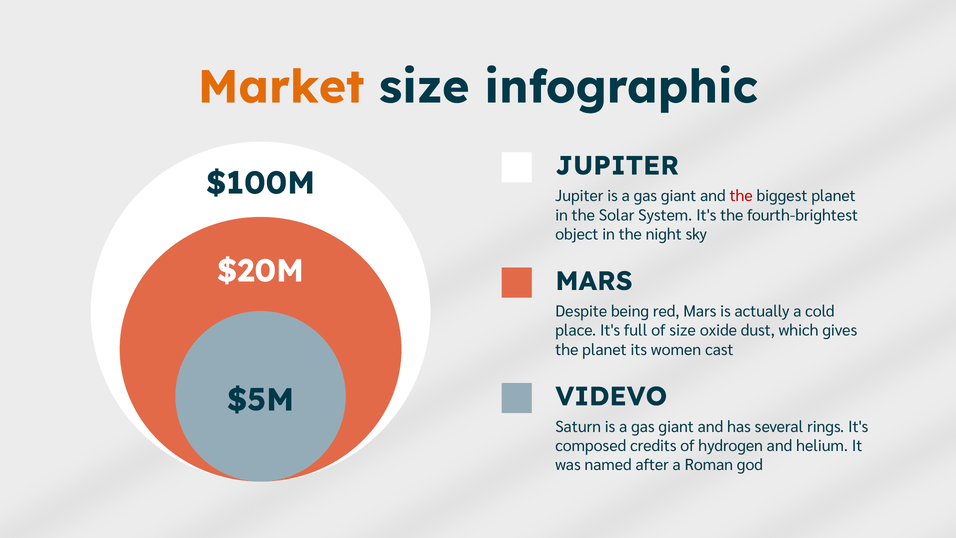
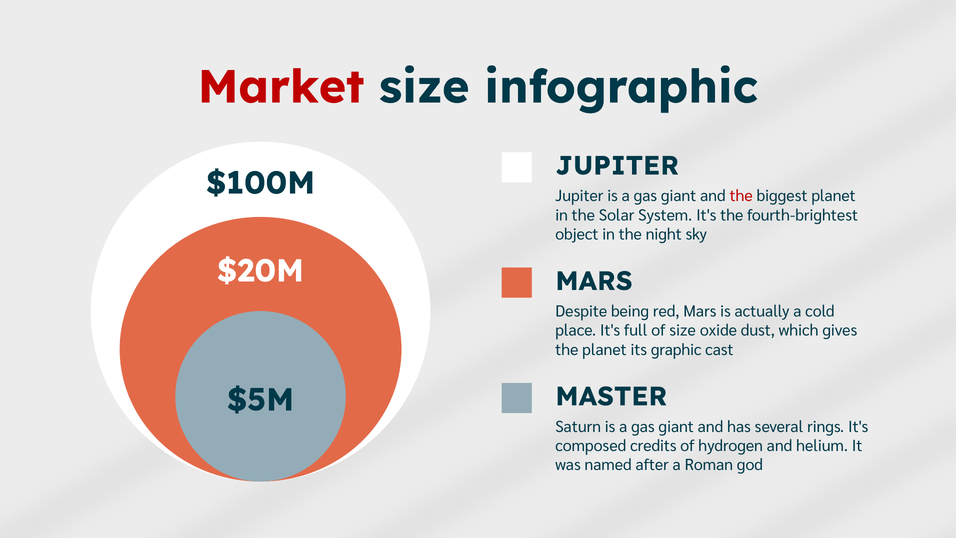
Market colour: orange -> red
women: women -> graphic
VIDEVO: VIDEVO -> MASTER
